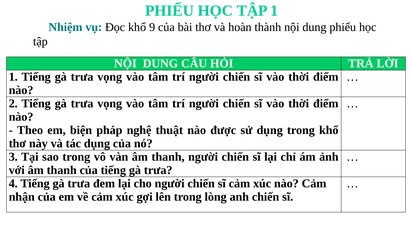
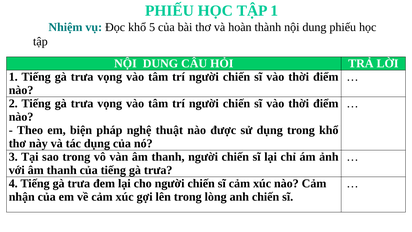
9: 9 -> 5
